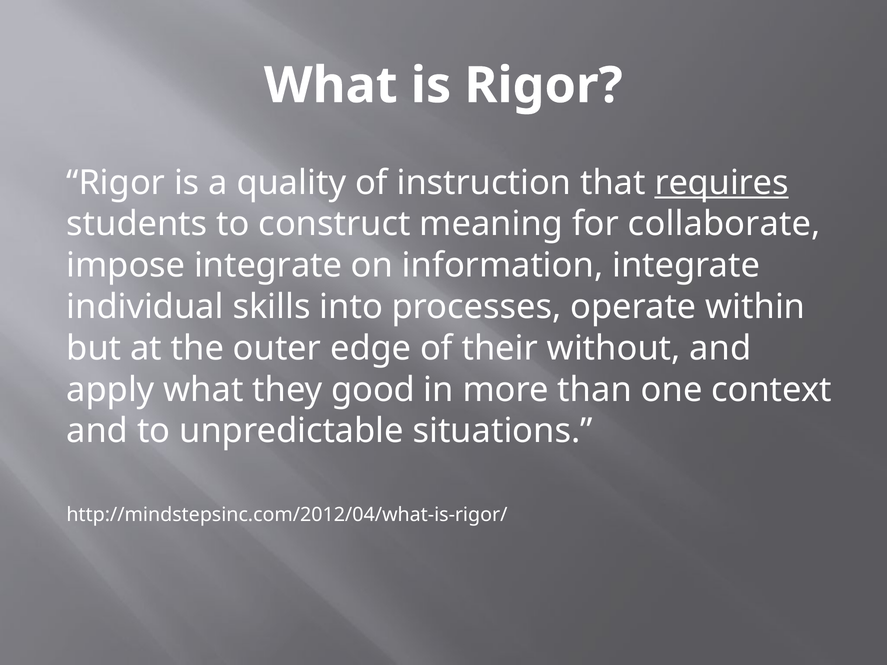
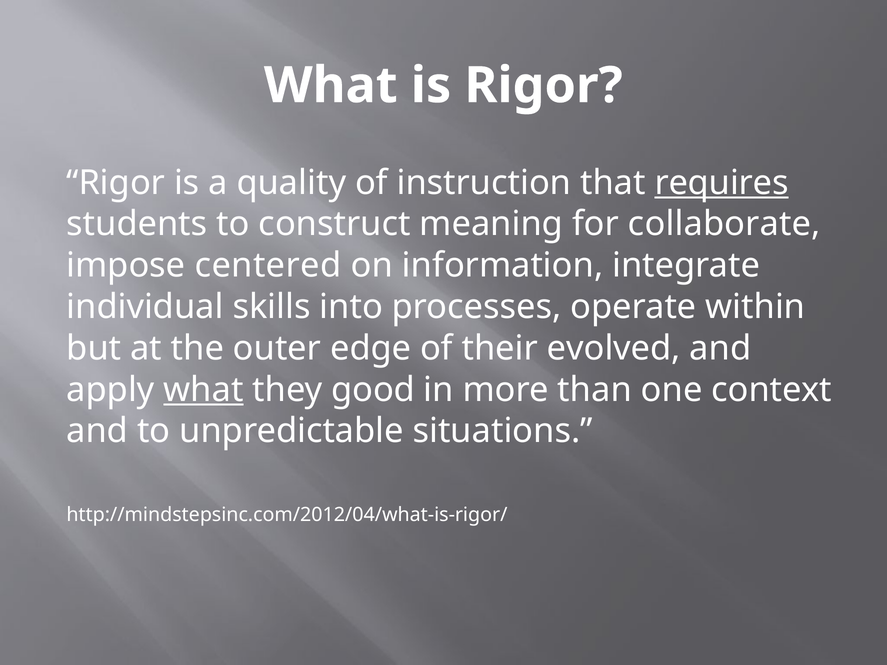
impose integrate: integrate -> centered
without: without -> evolved
what at (203, 390) underline: none -> present
